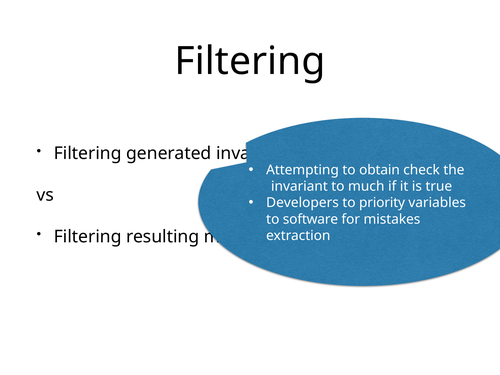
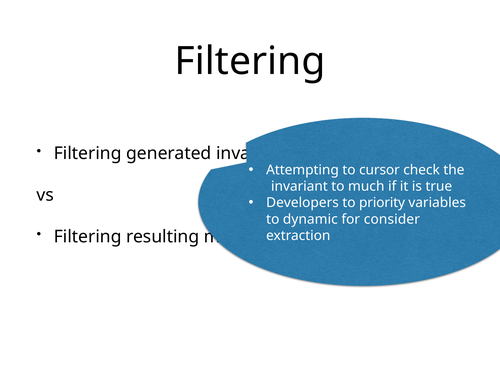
obtain: obtain -> cursor
software: software -> dynamic
mistakes: mistakes -> consider
